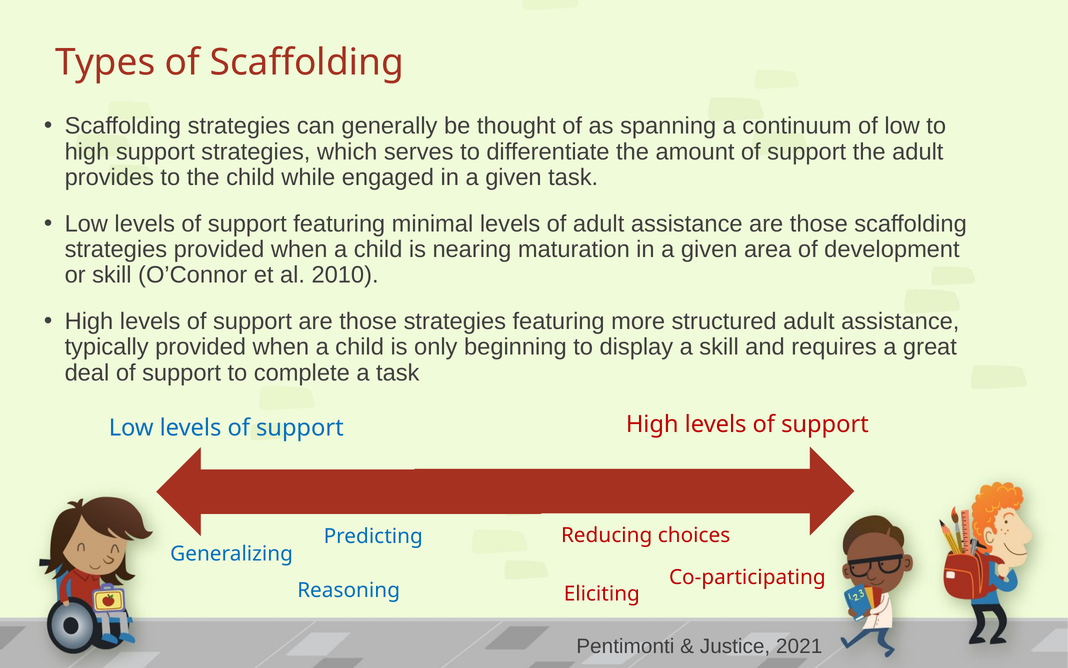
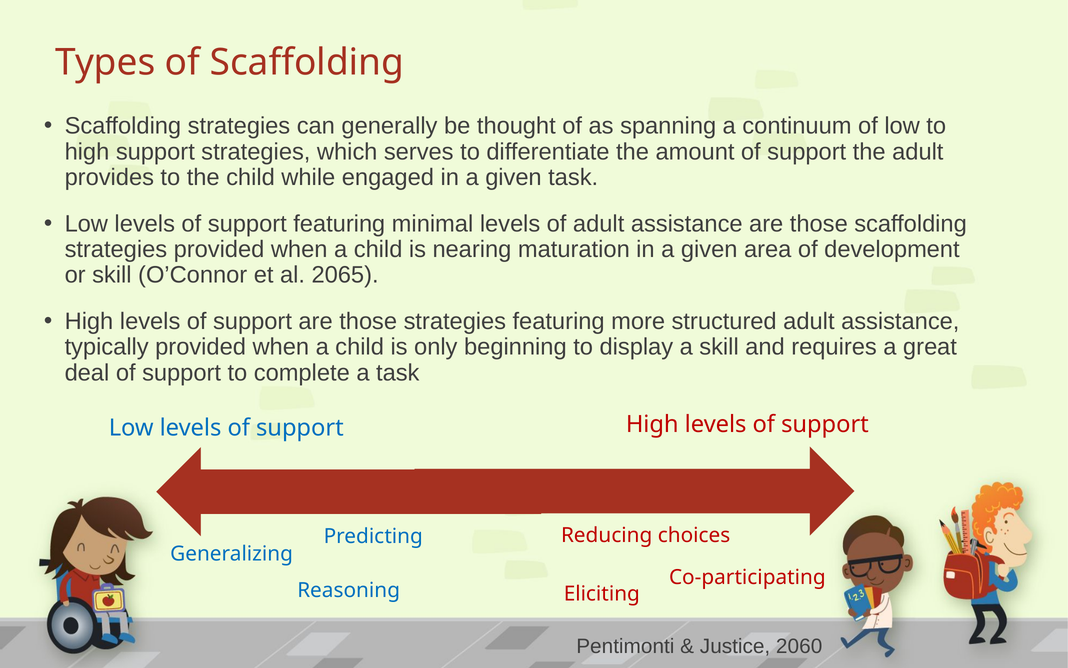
2010: 2010 -> 2065
2021: 2021 -> 2060
